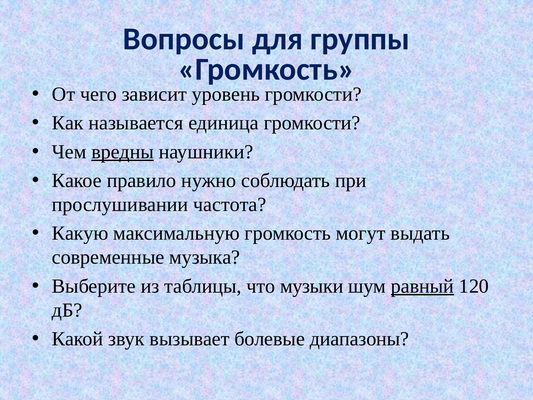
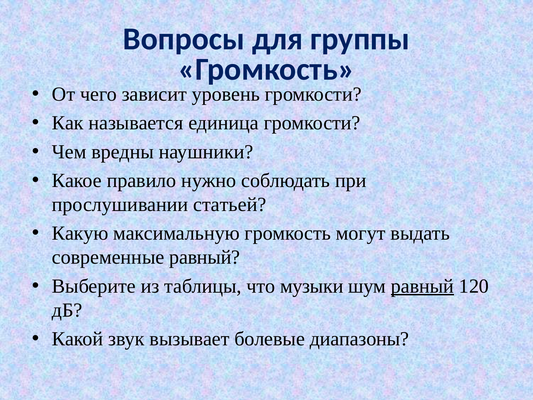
вредны underline: present -> none
частота: частота -> статьей
современные музыка: музыка -> равный
